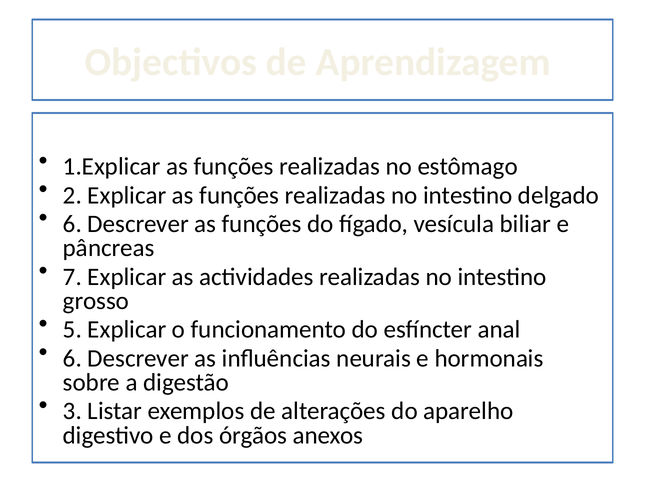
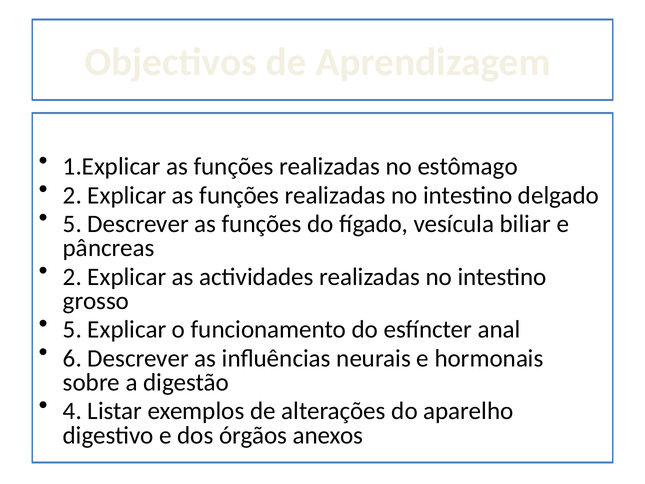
6 at (72, 224): 6 -> 5
7 at (72, 277): 7 -> 2
3: 3 -> 4
